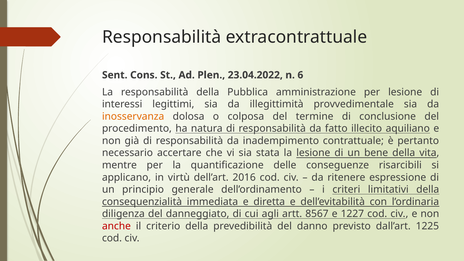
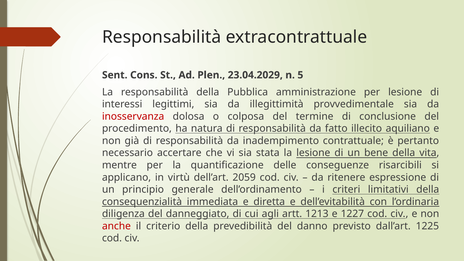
23.04.2022: 23.04.2022 -> 23.04.2029
6: 6 -> 5
inosservanza colour: orange -> red
2016: 2016 -> 2059
8567: 8567 -> 1213
